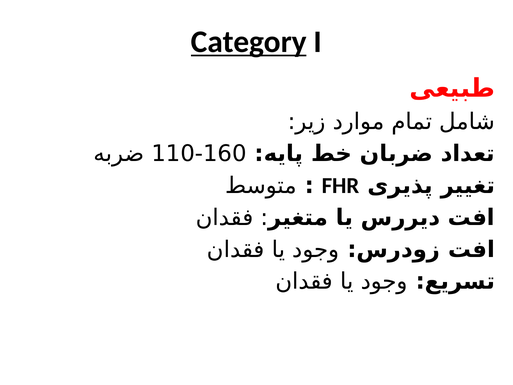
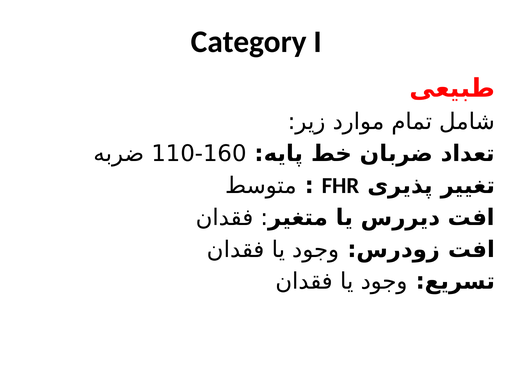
Category underline: present -> none
